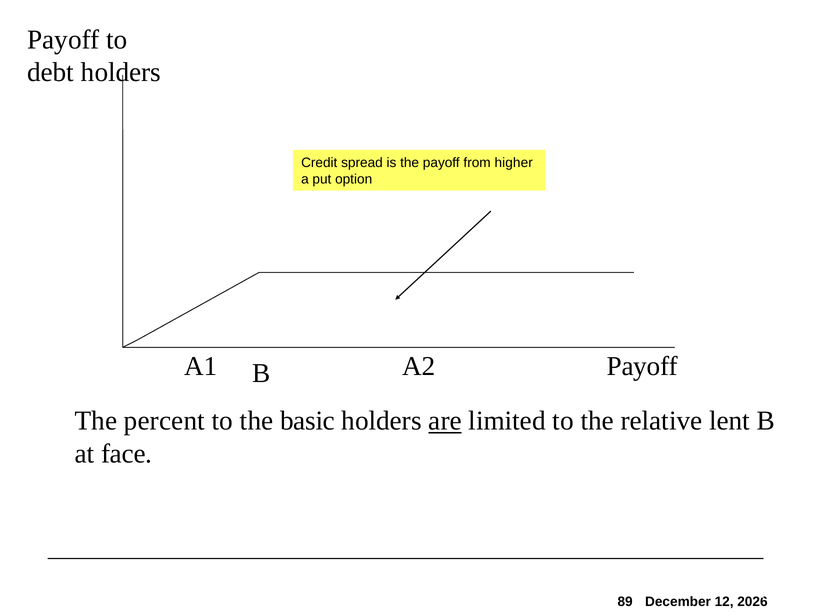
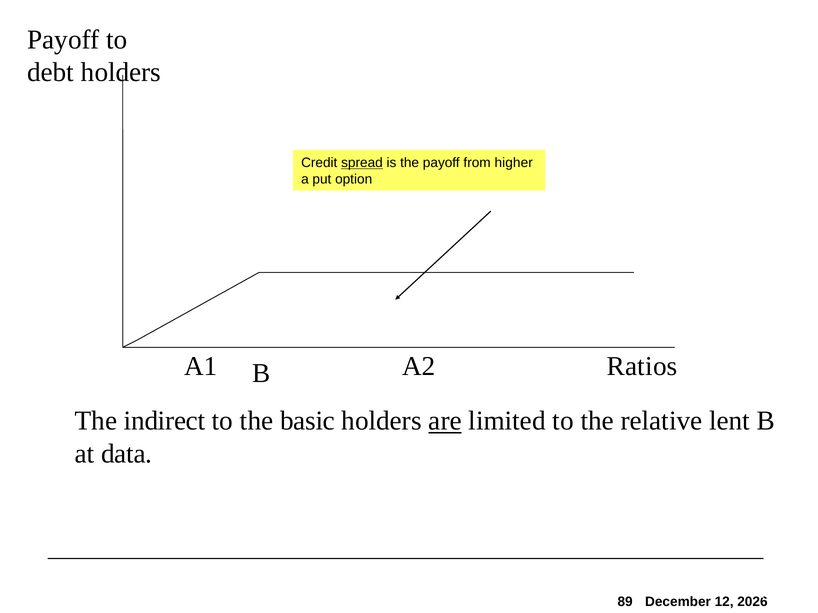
spread underline: none -> present
A2 Payoff: Payoff -> Ratios
percent: percent -> indirect
face: face -> data
